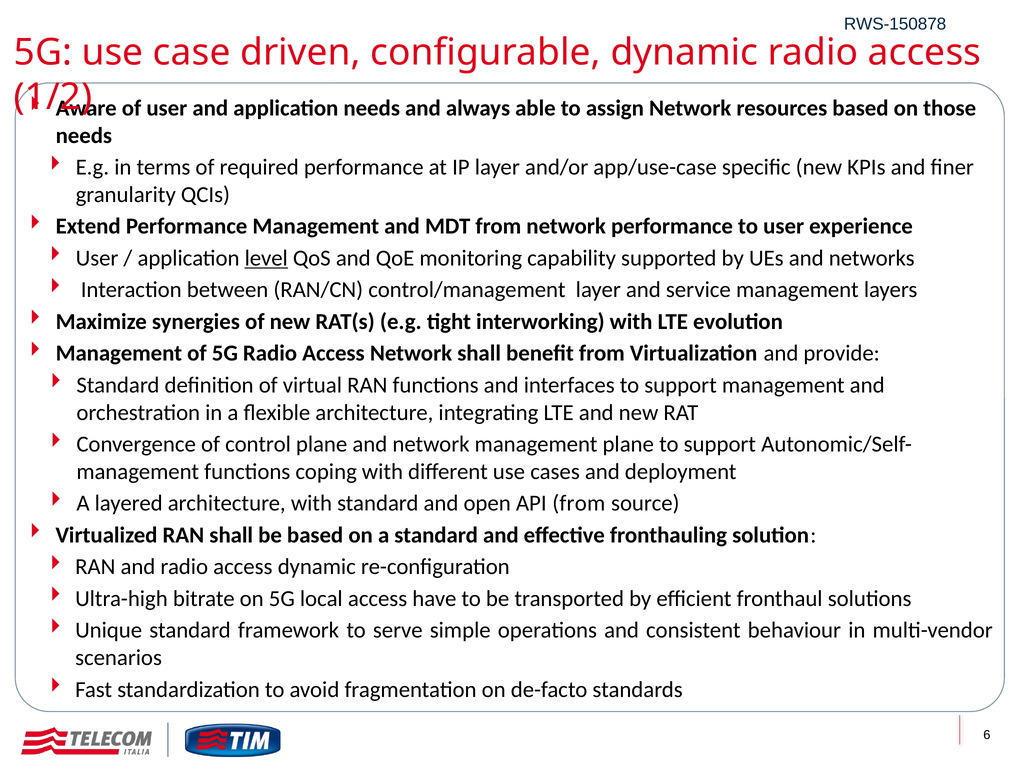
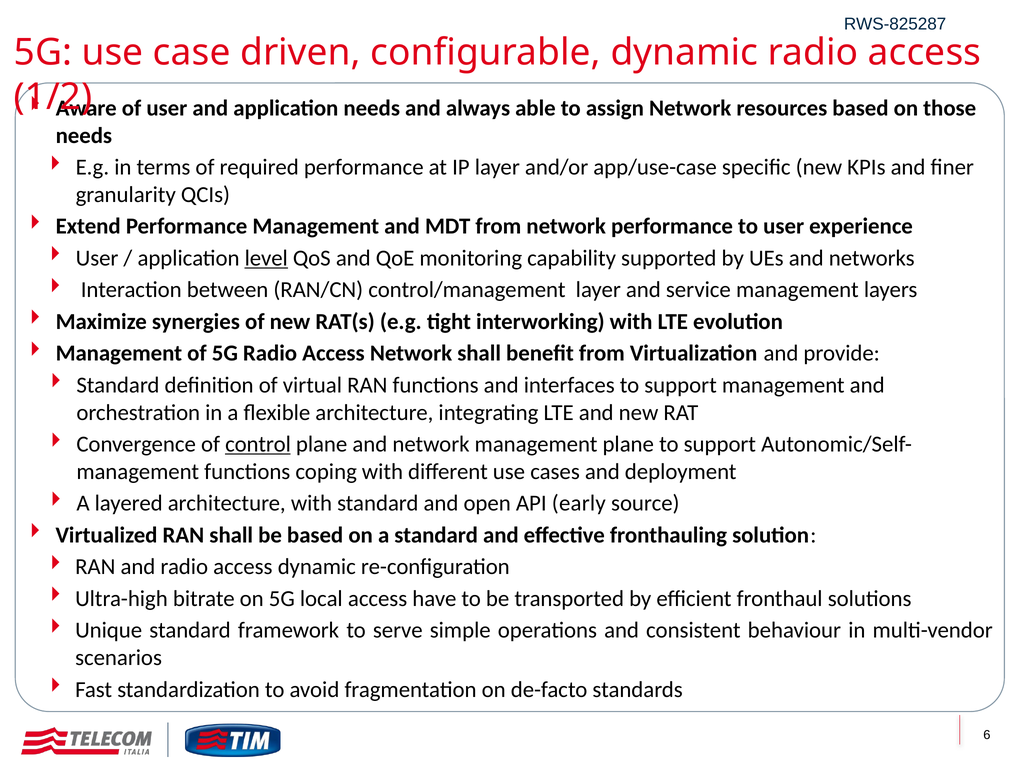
RWS-150878: RWS-150878 -> RWS-825287
control underline: none -> present
API from: from -> early
